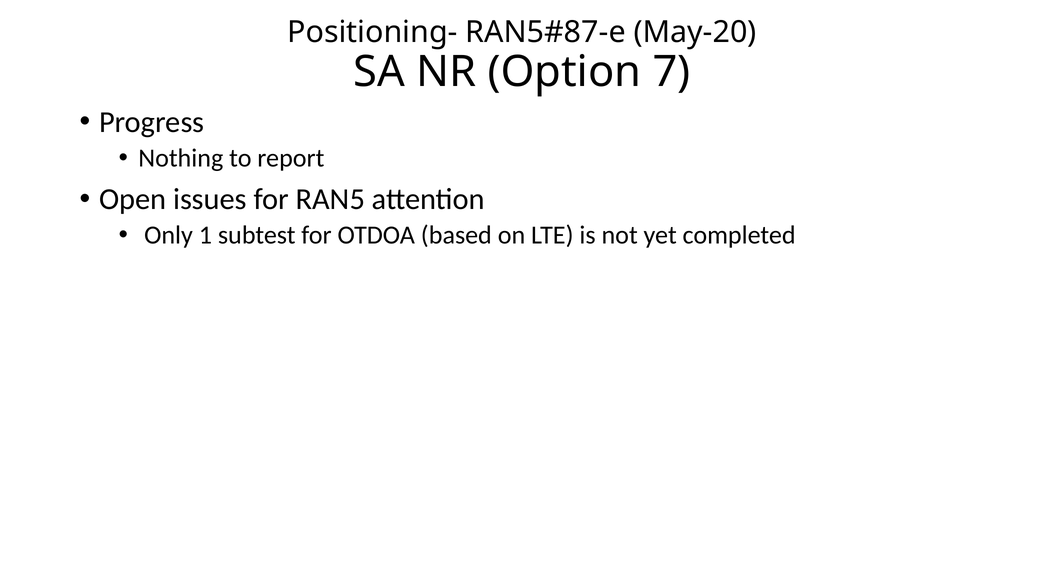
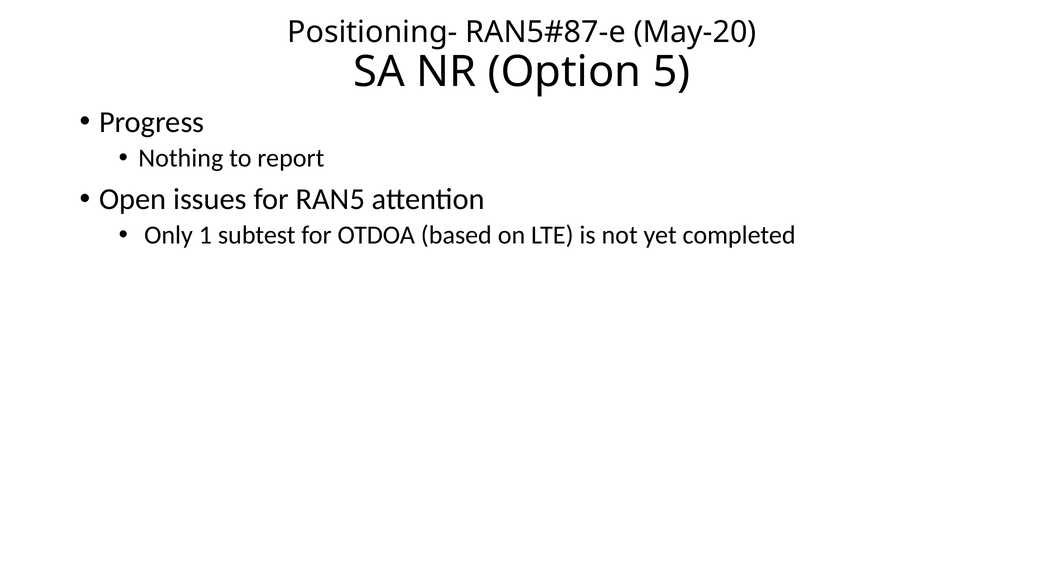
7: 7 -> 5
